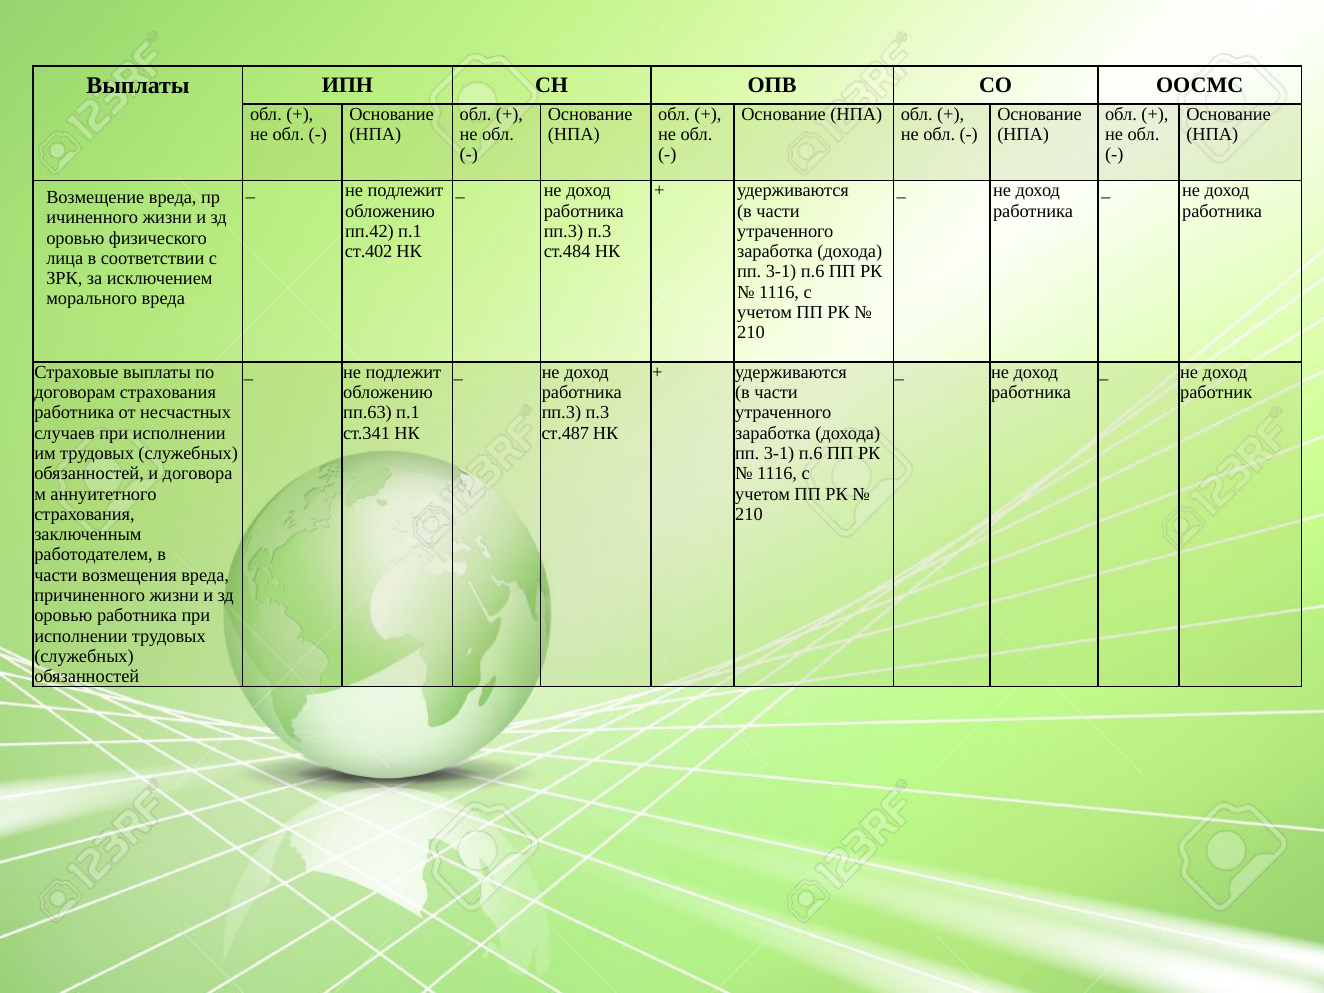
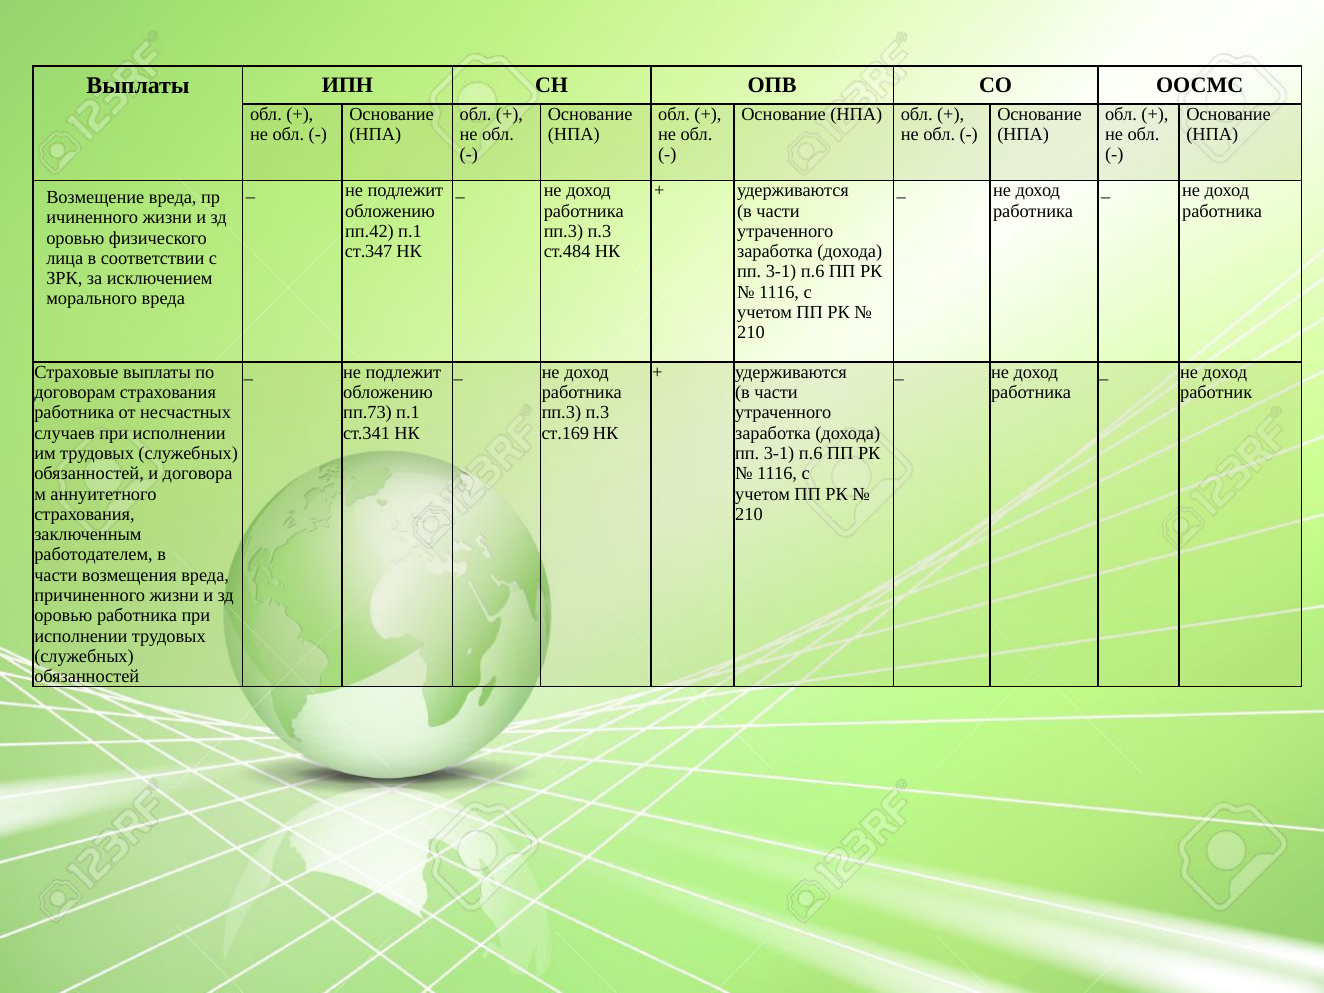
ст.402: ст.402 -> ст.347
пп.63: пп.63 -> пп.73
ст.487: ст.487 -> ст.169
